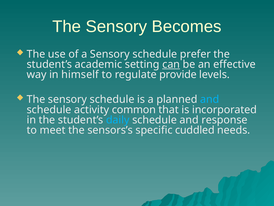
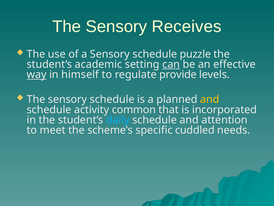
Becomes: Becomes -> Receives
prefer: prefer -> puzzle
way underline: none -> present
and at (210, 99) colour: light blue -> yellow
response: response -> attention
sensors’s: sensors’s -> scheme’s
